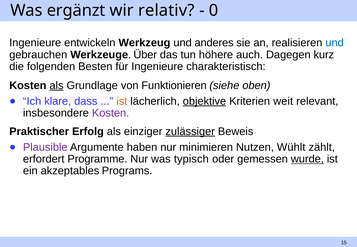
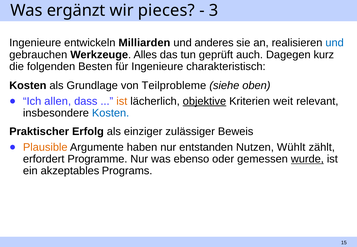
relativ: relativ -> pieces
0: 0 -> 3
Werkzeug: Werkzeug -> Milliarden
Über: Über -> Alles
höhere: höhere -> geprüft
als at (56, 86) underline: present -> none
Funktionieren: Funktionieren -> Teilprobleme
klare: klare -> allen
Kosten at (111, 113) colour: purple -> blue
zulässiger underline: present -> none
Plausible colour: purple -> orange
minimieren: minimieren -> entstanden
typisch: typisch -> ebenso
